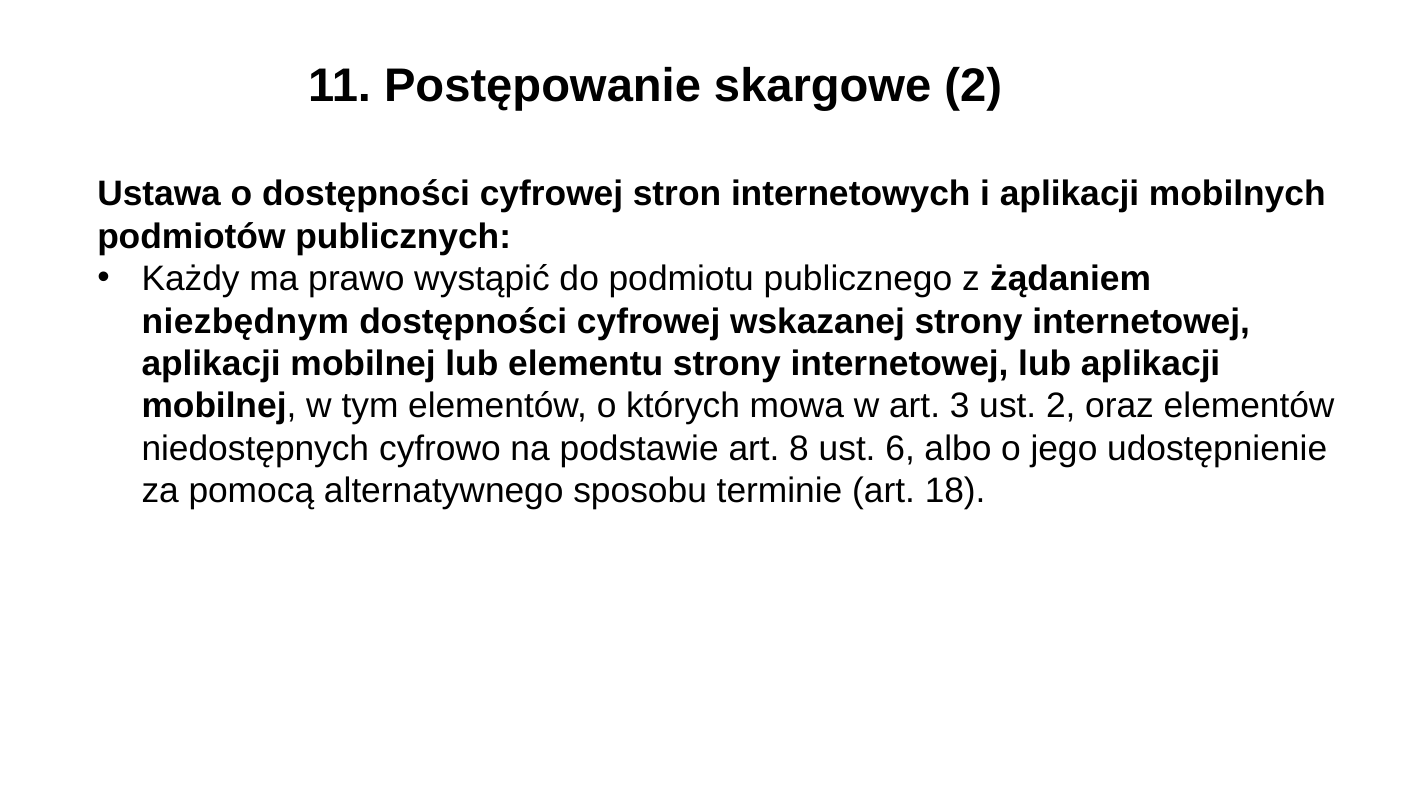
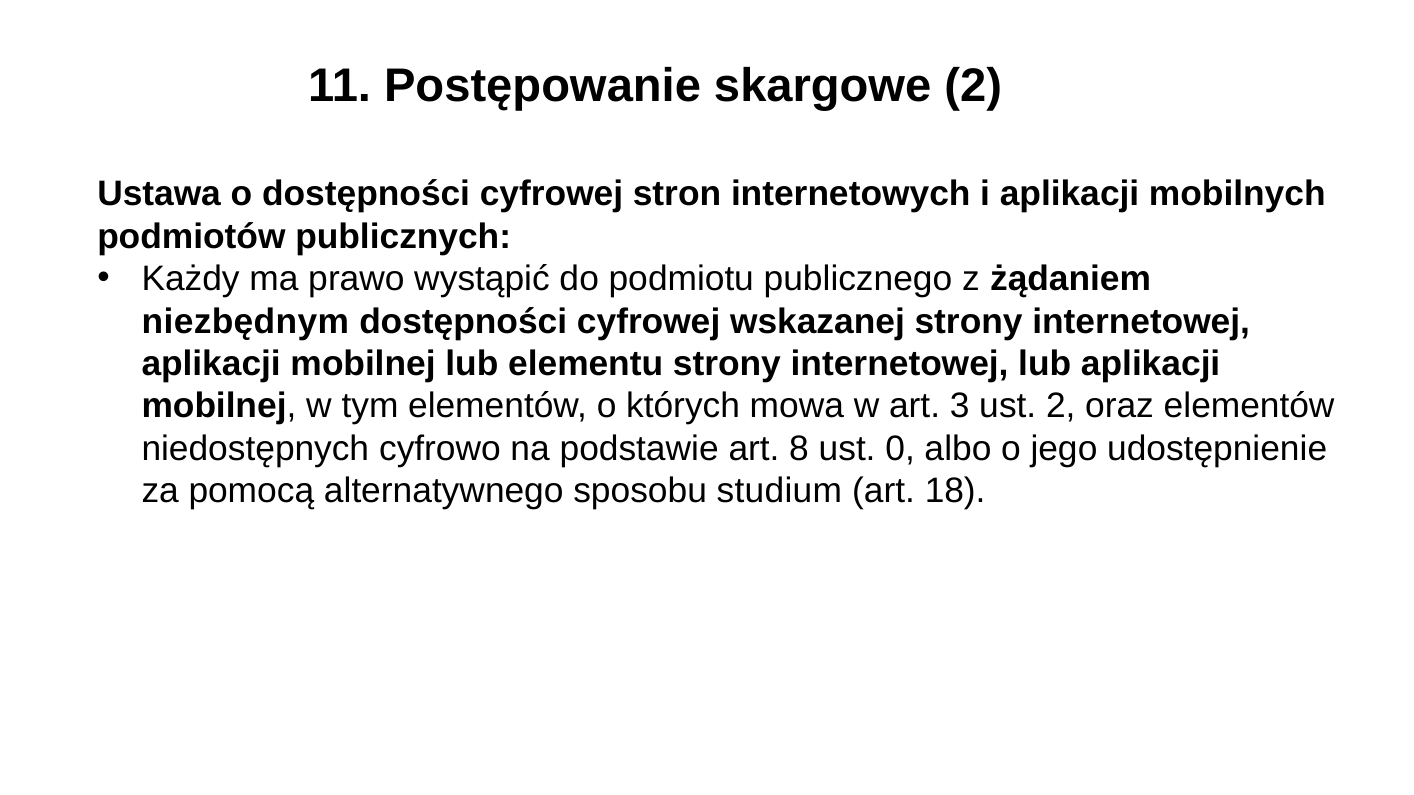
6: 6 -> 0
terminie: terminie -> studium
